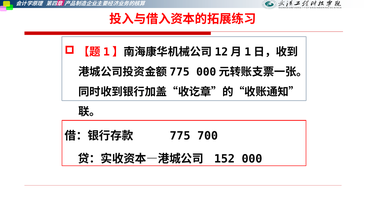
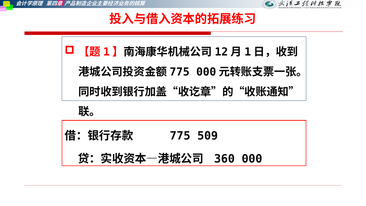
700: 700 -> 509
152: 152 -> 360
